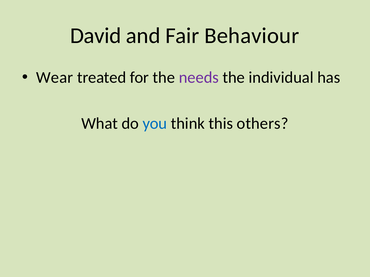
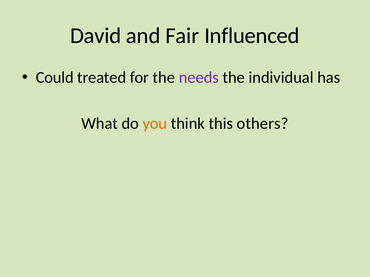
Behaviour: Behaviour -> Influenced
Wear: Wear -> Could
you colour: blue -> orange
